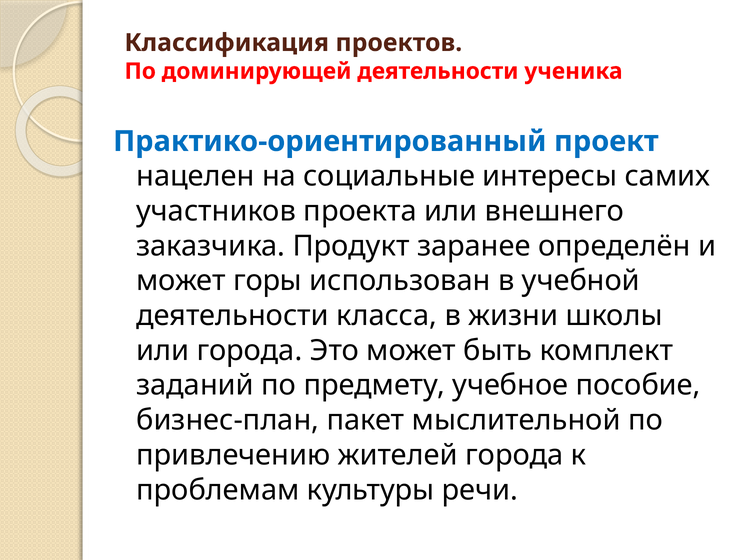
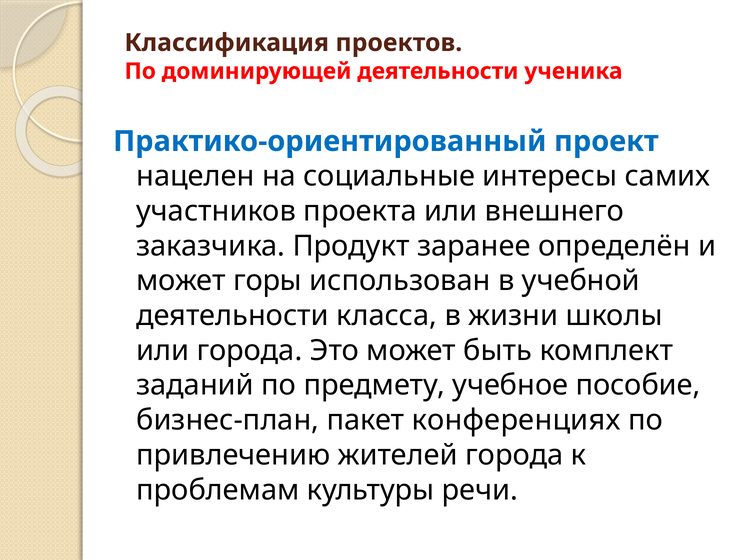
мыслительной: мыслительной -> конференциях
